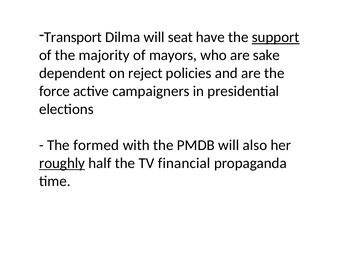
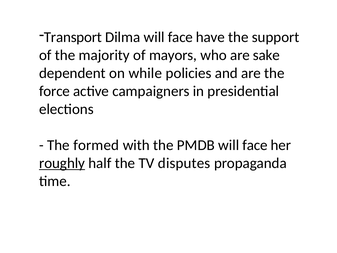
Dilma will seat: seat -> face
support underline: present -> none
reject: reject -> while
PMDB will also: also -> face
financial: financial -> disputes
